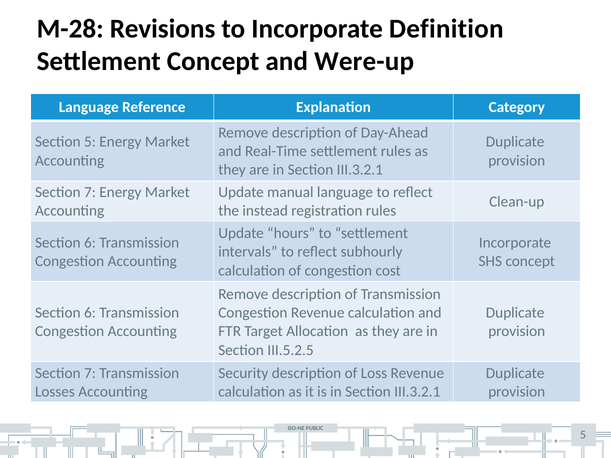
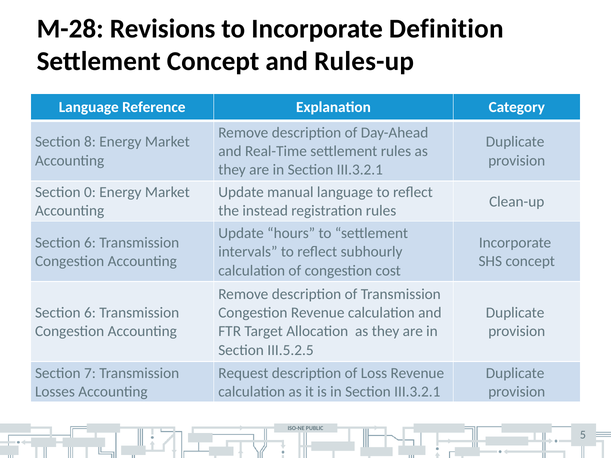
Were-up: Were-up -> Rules-up
Section 5: 5 -> 8
7 at (90, 192): 7 -> 0
Security: Security -> Request
